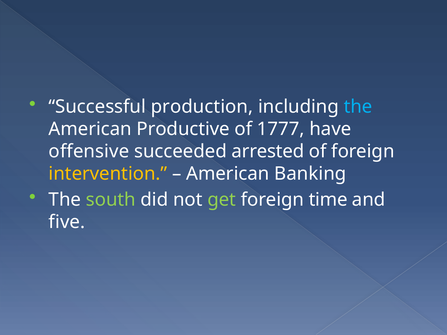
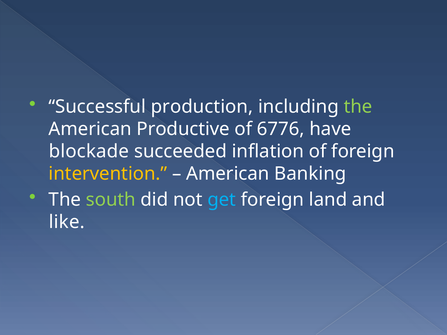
the at (358, 107) colour: light blue -> light green
1777: 1777 -> 6776
offensive: offensive -> blockade
arrested: arrested -> inflation
get colour: light green -> light blue
time: time -> land
five: five -> like
